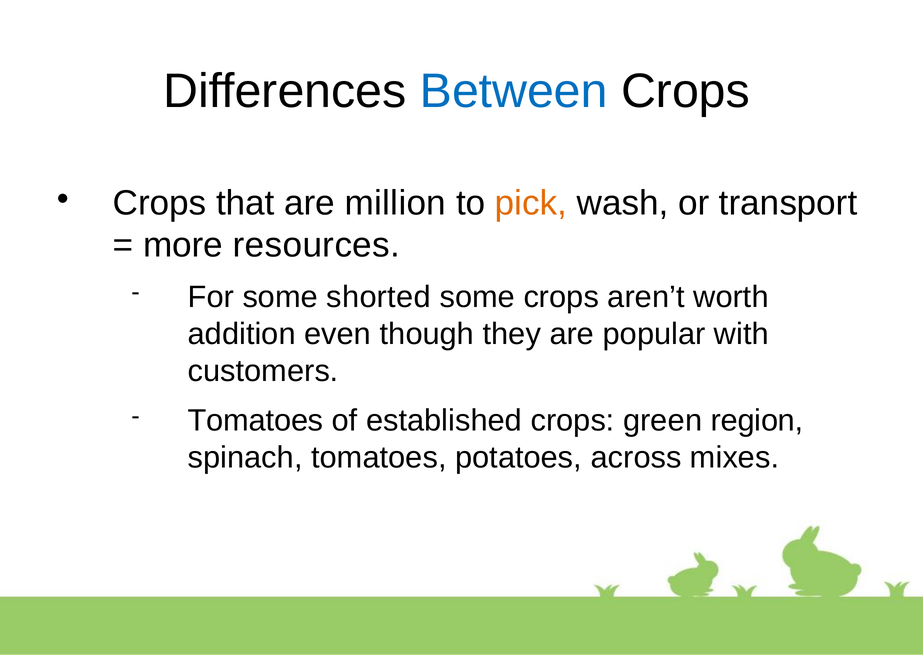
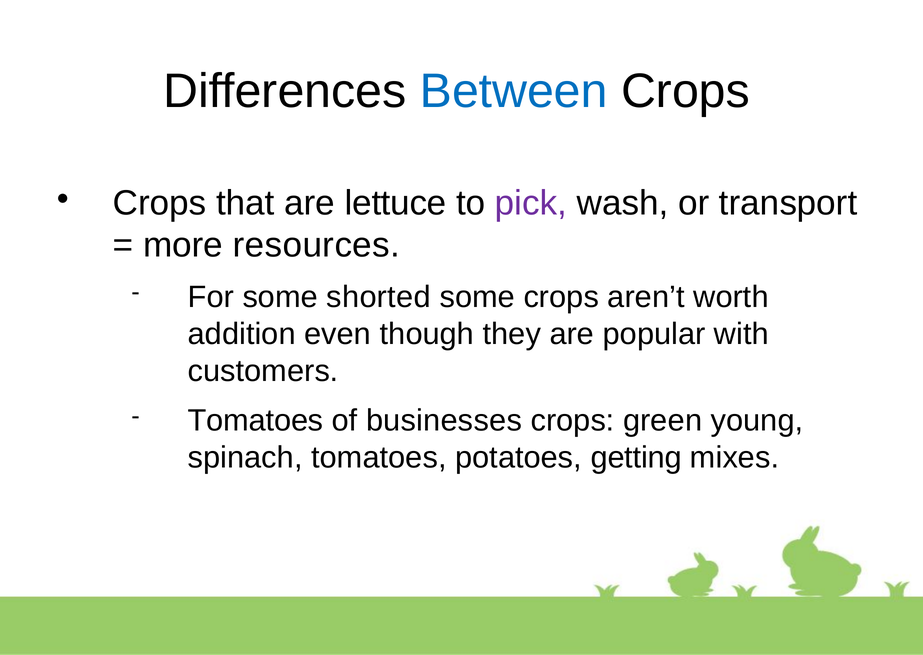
million: million -> lettuce
pick colour: orange -> purple
established: established -> businesses
region: region -> young
across: across -> getting
